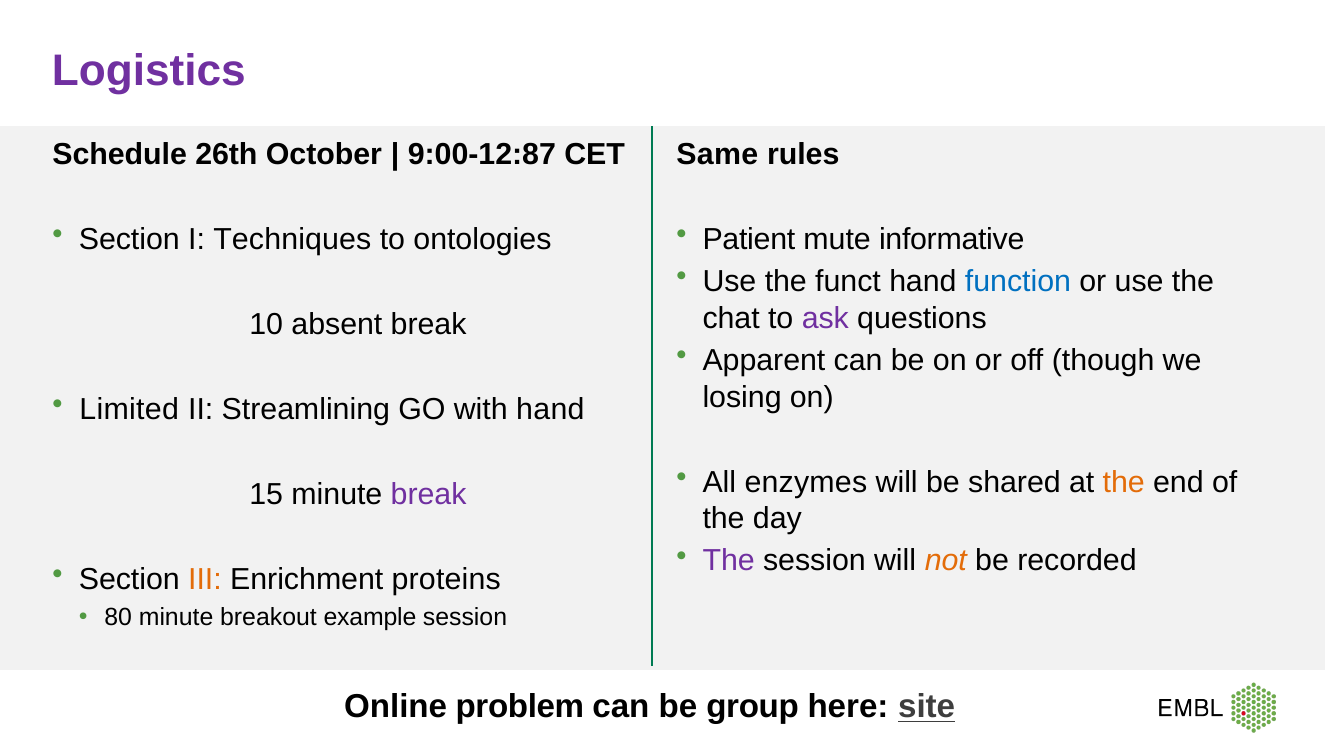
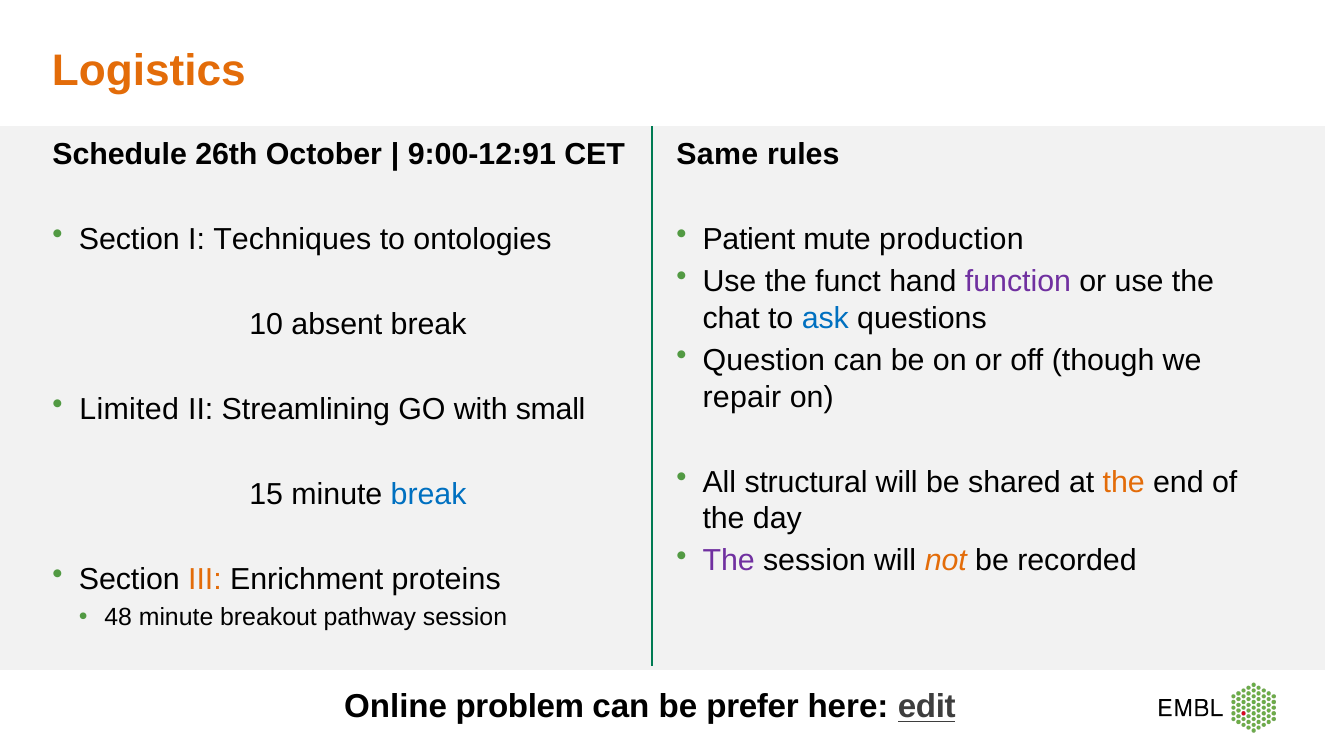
Logistics colour: purple -> orange
9:00-12:87: 9:00-12:87 -> 9:00-12:91
informative: informative -> production
function colour: blue -> purple
ask colour: purple -> blue
Apparent: Apparent -> Question
losing: losing -> repair
with hand: hand -> small
enzymes: enzymes -> structural
break at (429, 494) colour: purple -> blue
80: 80 -> 48
example: example -> pathway
group: group -> prefer
site: site -> edit
